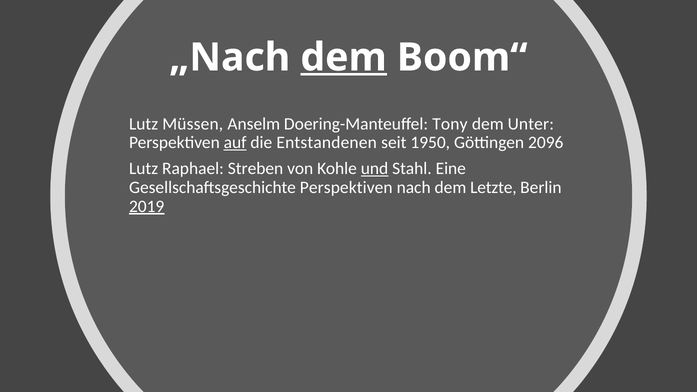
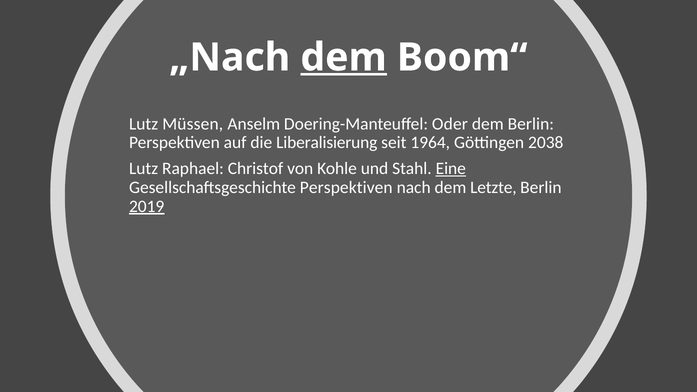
Tony: Tony -> Oder
dem Unter: Unter -> Berlin
auf underline: present -> none
Entstandenen: Entstandenen -> Liberalisierung
1950: 1950 -> 1964
2096: 2096 -> 2038
Streben: Streben -> Christof
und underline: present -> none
Eine underline: none -> present
